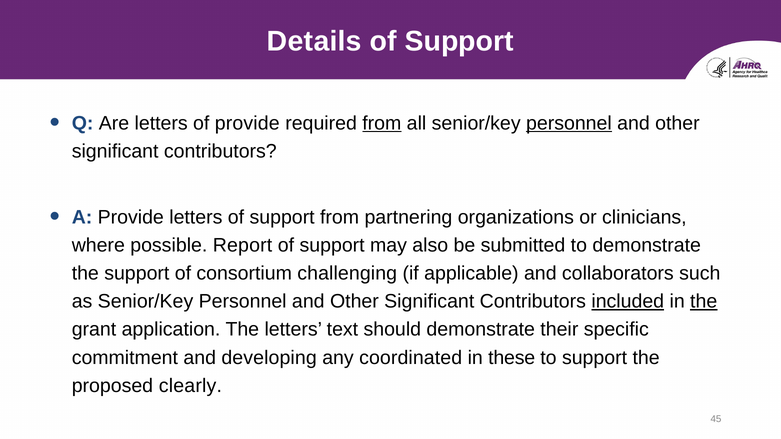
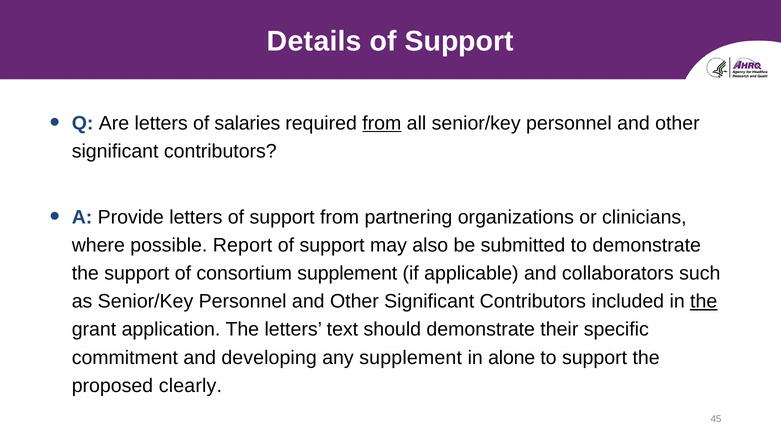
of provide: provide -> salaries
personnel at (569, 123) underline: present -> none
consortium challenging: challenging -> supplement
included underline: present -> none
any coordinated: coordinated -> supplement
these: these -> alone
